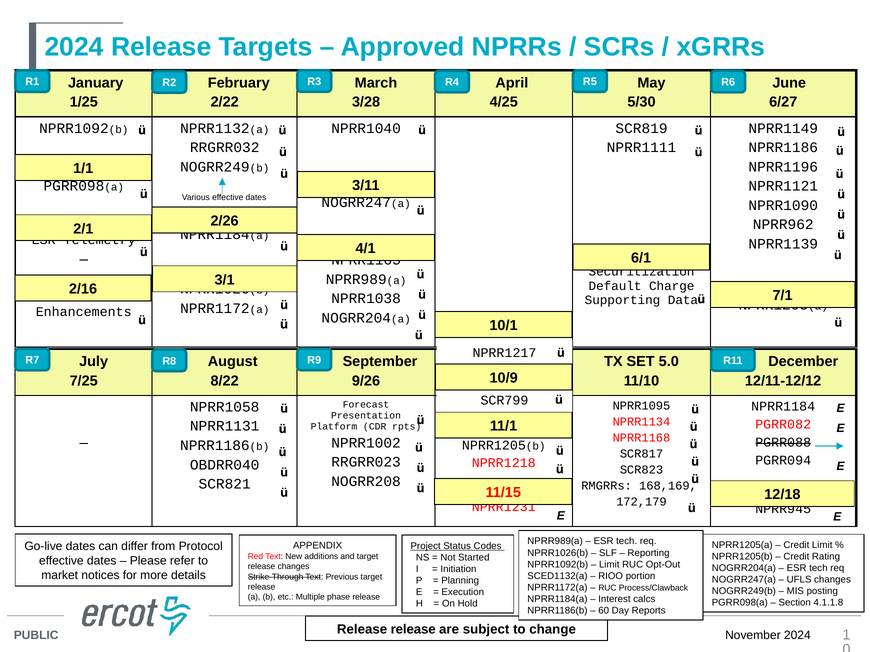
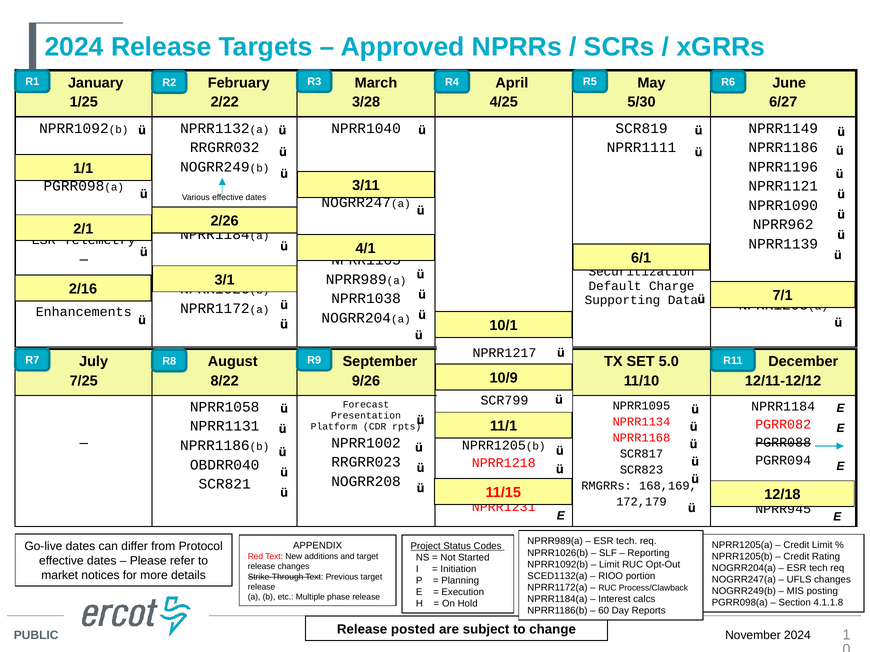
Release release: release -> posted
